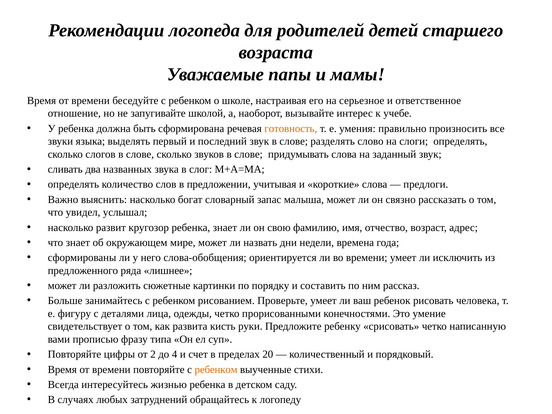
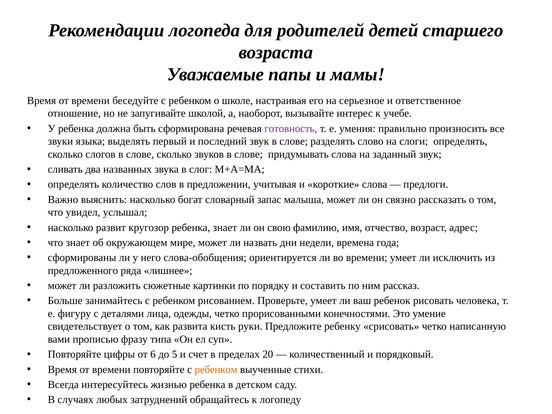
готовность colour: orange -> purple
2: 2 -> 6
4: 4 -> 5
